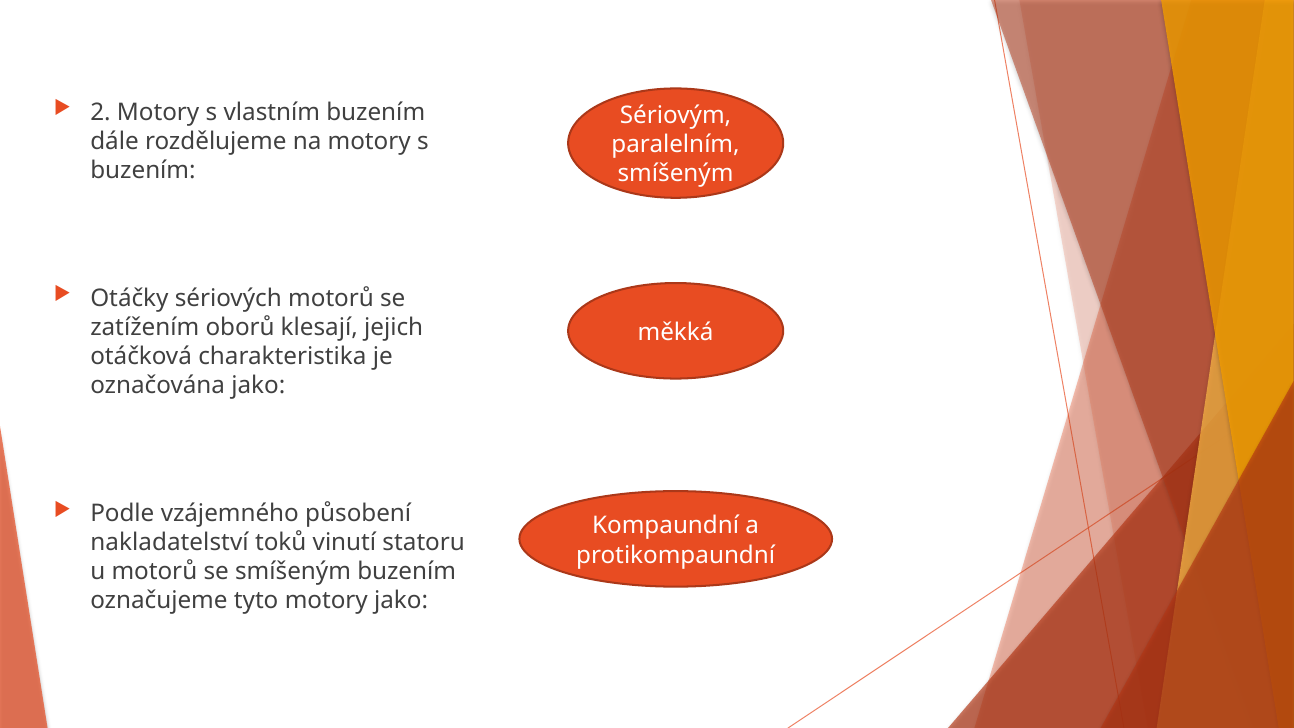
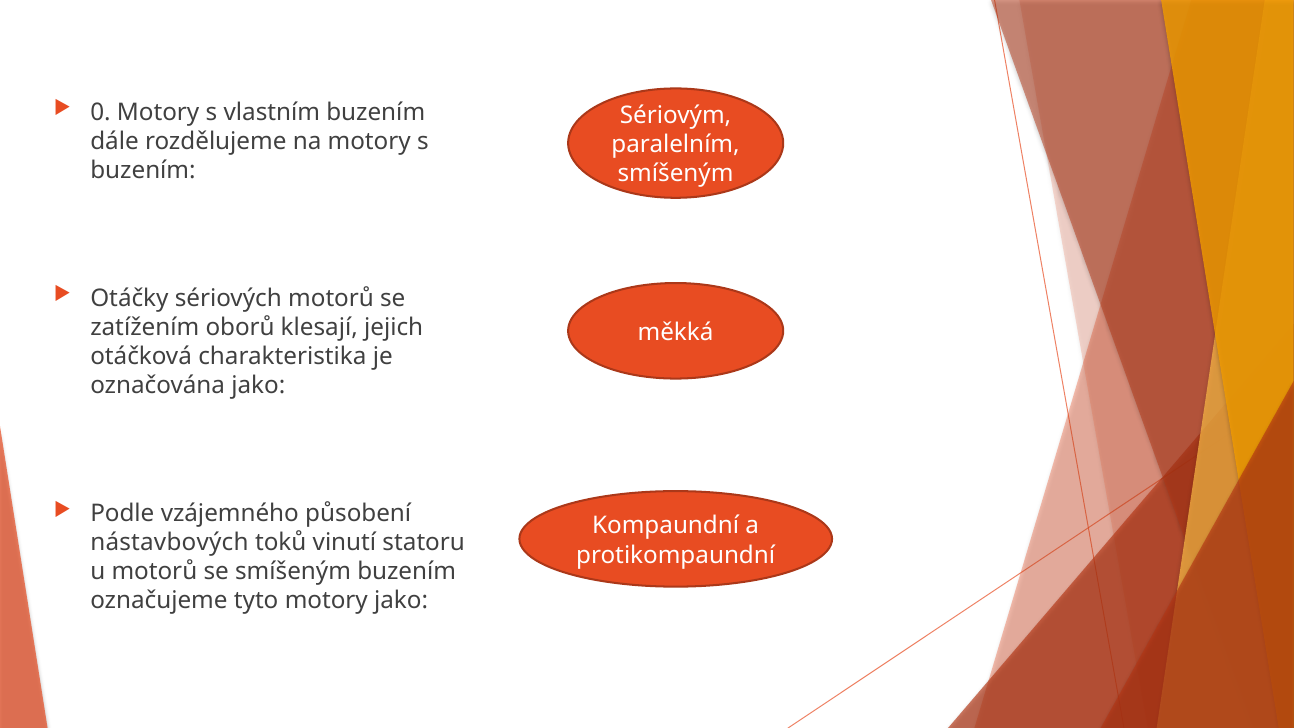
2: 2 -> 0
nakladatelství: nakladatelství -> nástavbových
